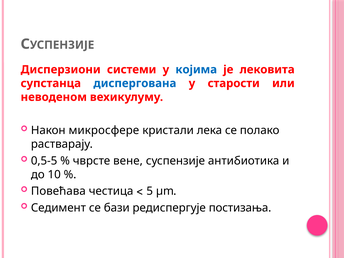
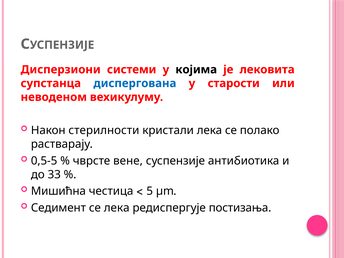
којима colour: blue -> black
микросфере: микросфере -> стерилности
10: 10 -> 33
Повећава: Повећава -> Мишићна
се бази: бази -> лека
